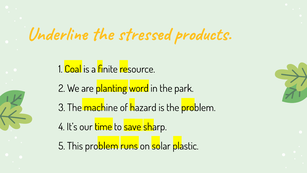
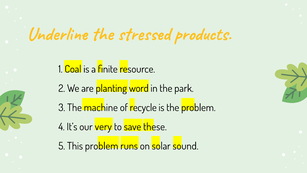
hazard: hazard -> recycle
time: time -> very
sharp: sharp -> these
plastic: plastic -> sound
